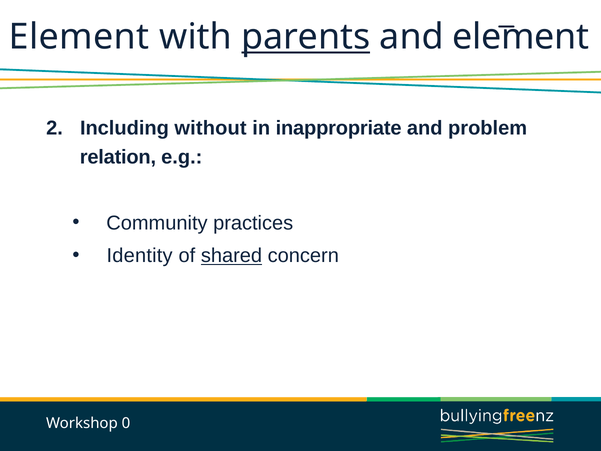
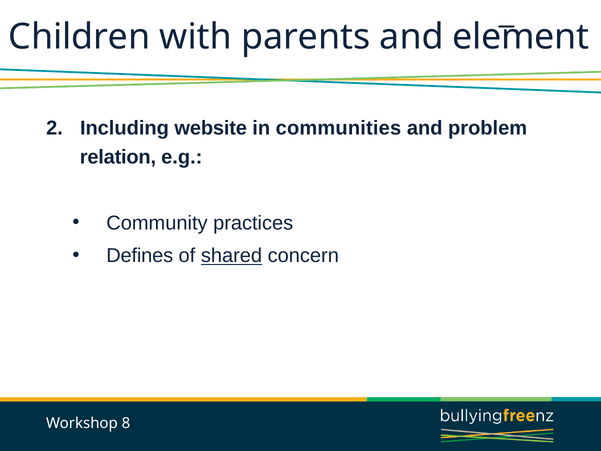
Element at (79, 37): Element -> Children
parents underline: present -> none
without: without -> website
inappropriate: inappropriate -> communities
Identity: Identity -> Defines
0: 0 -> 8
